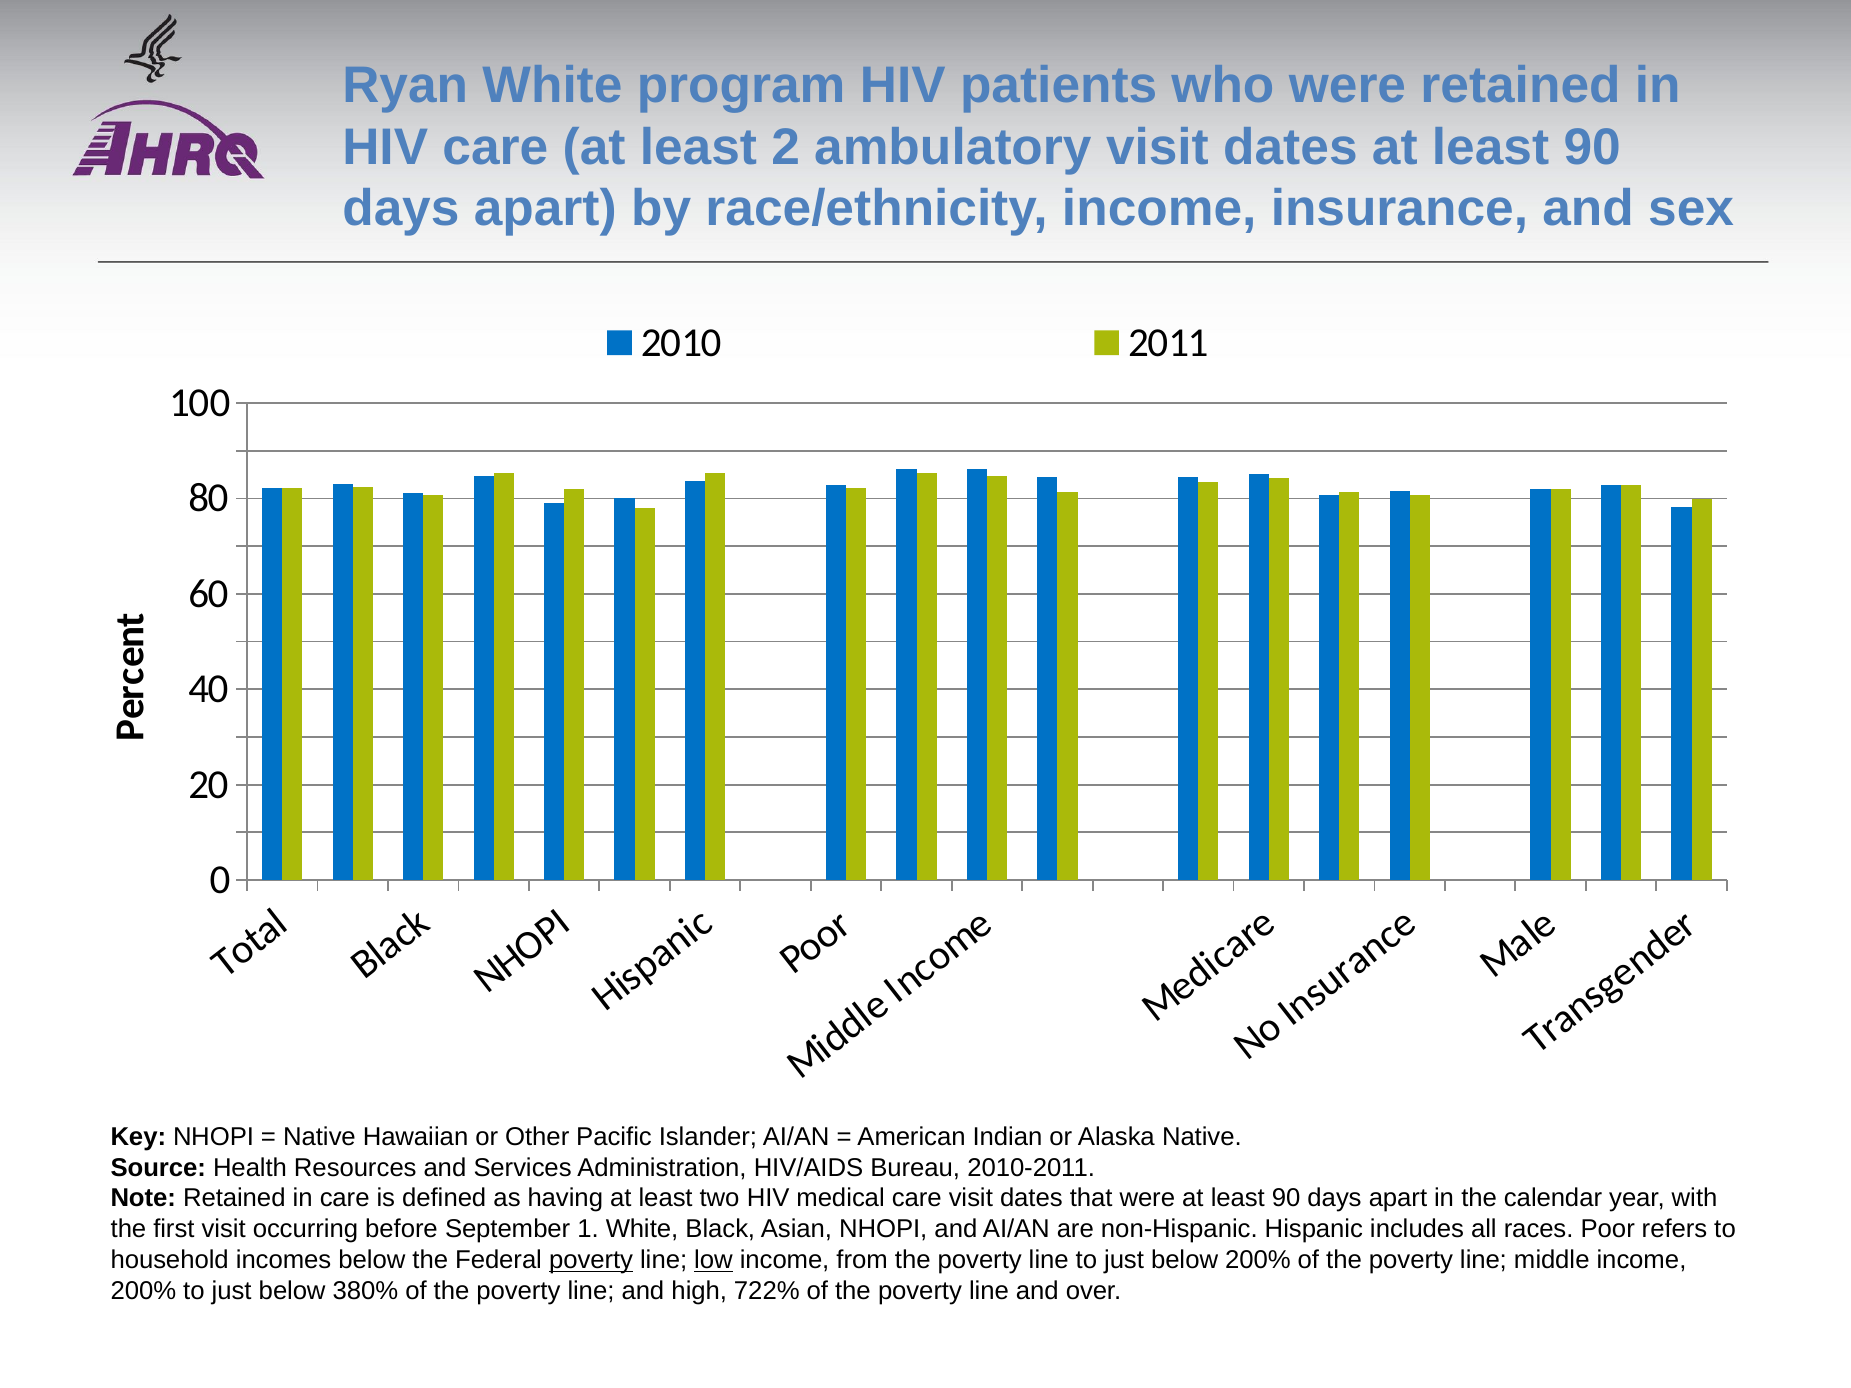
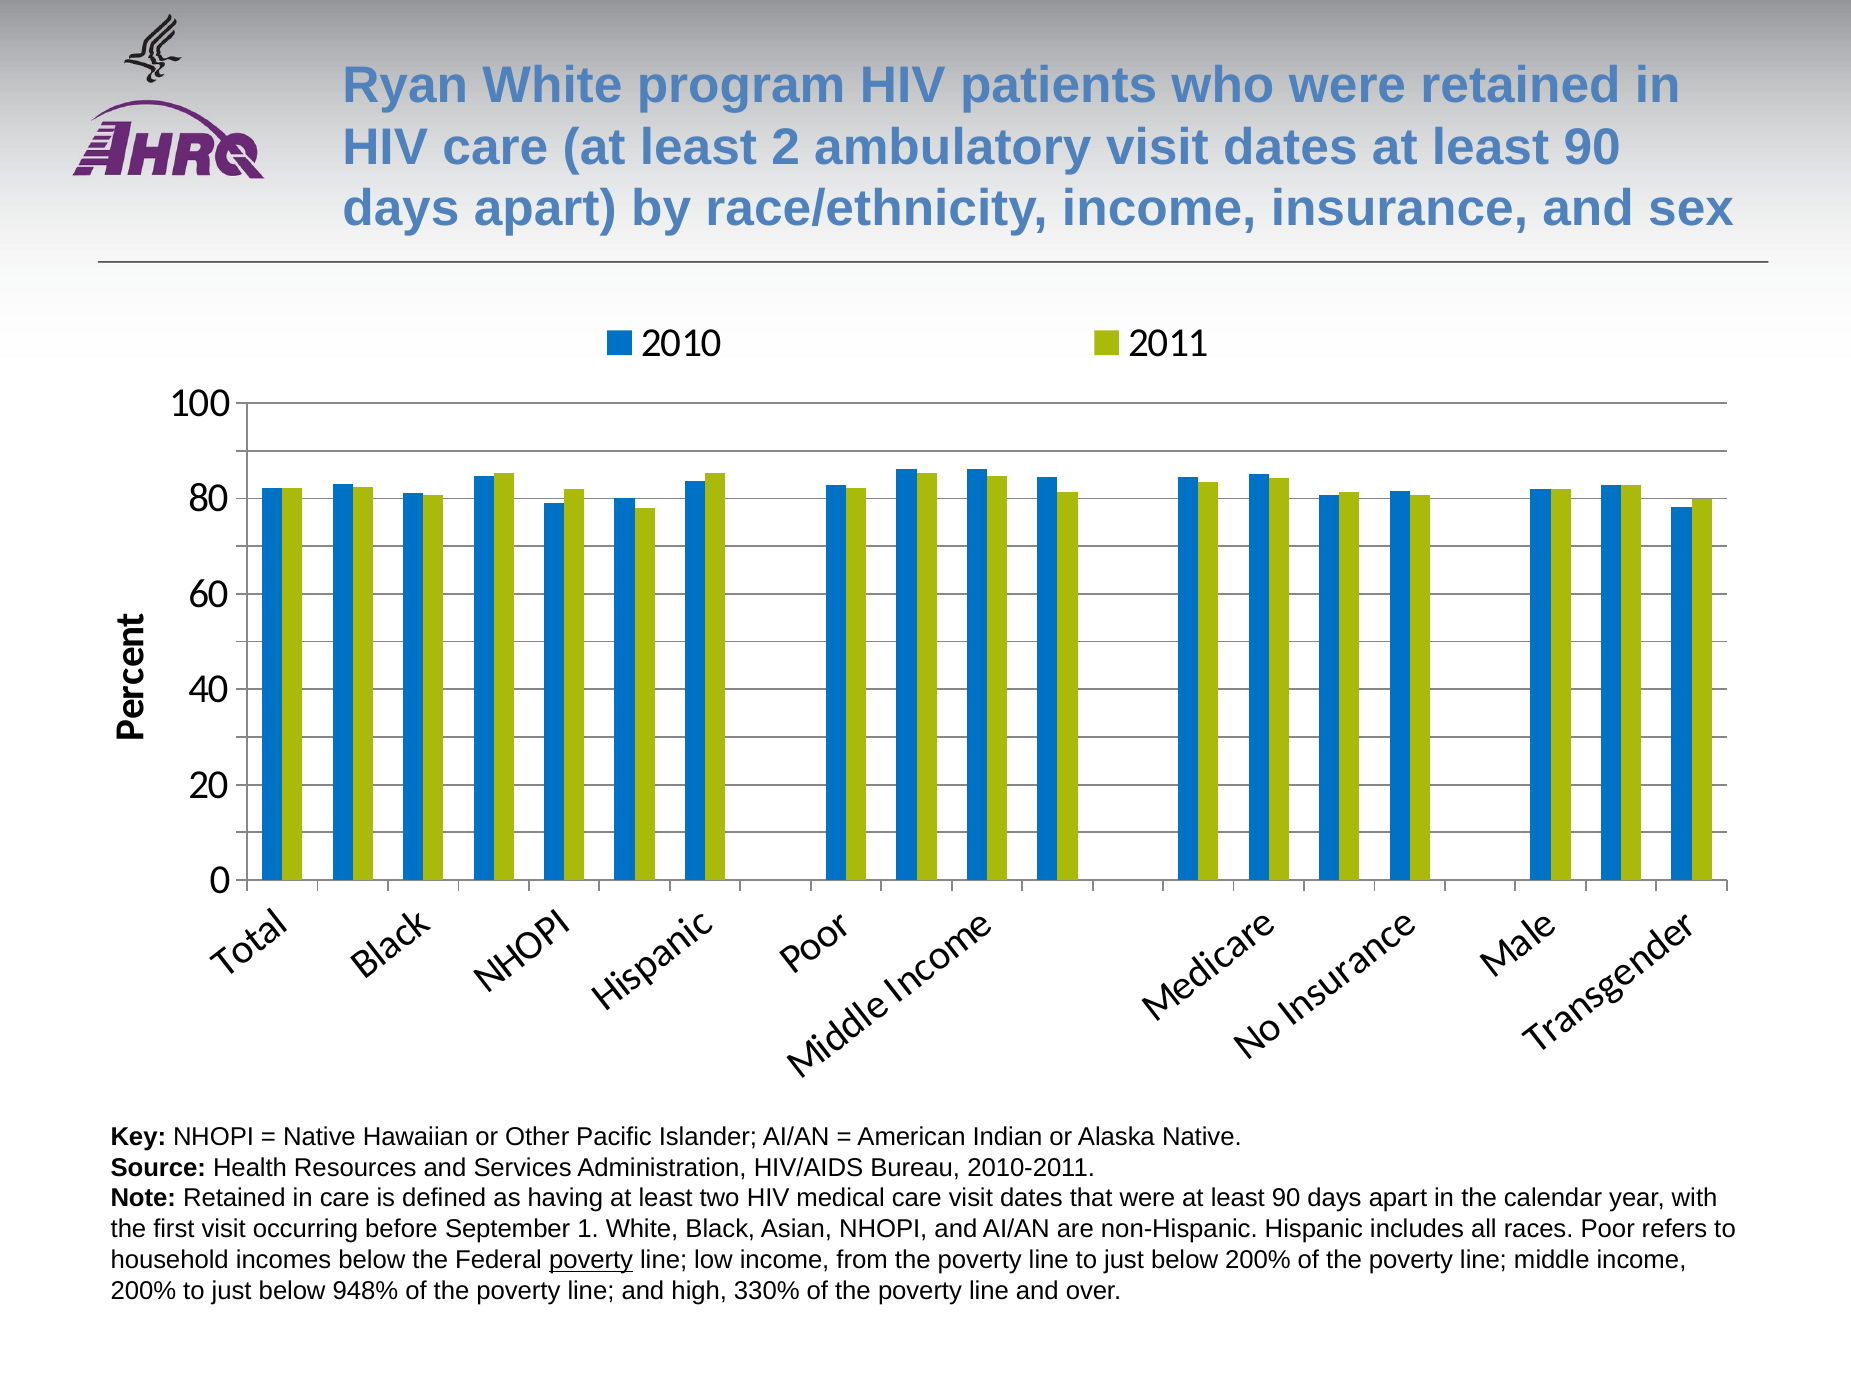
low underline: present -> none
380%: 380% -> 948%
722%: 722% -> 330%
